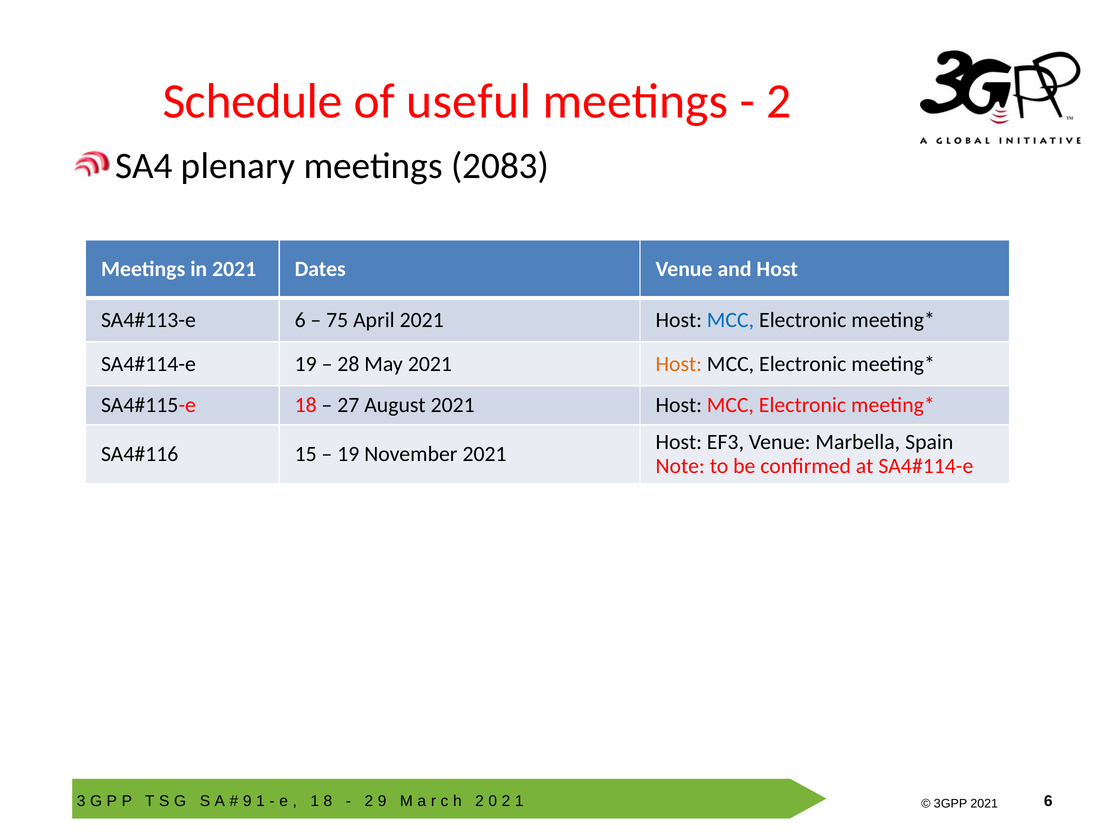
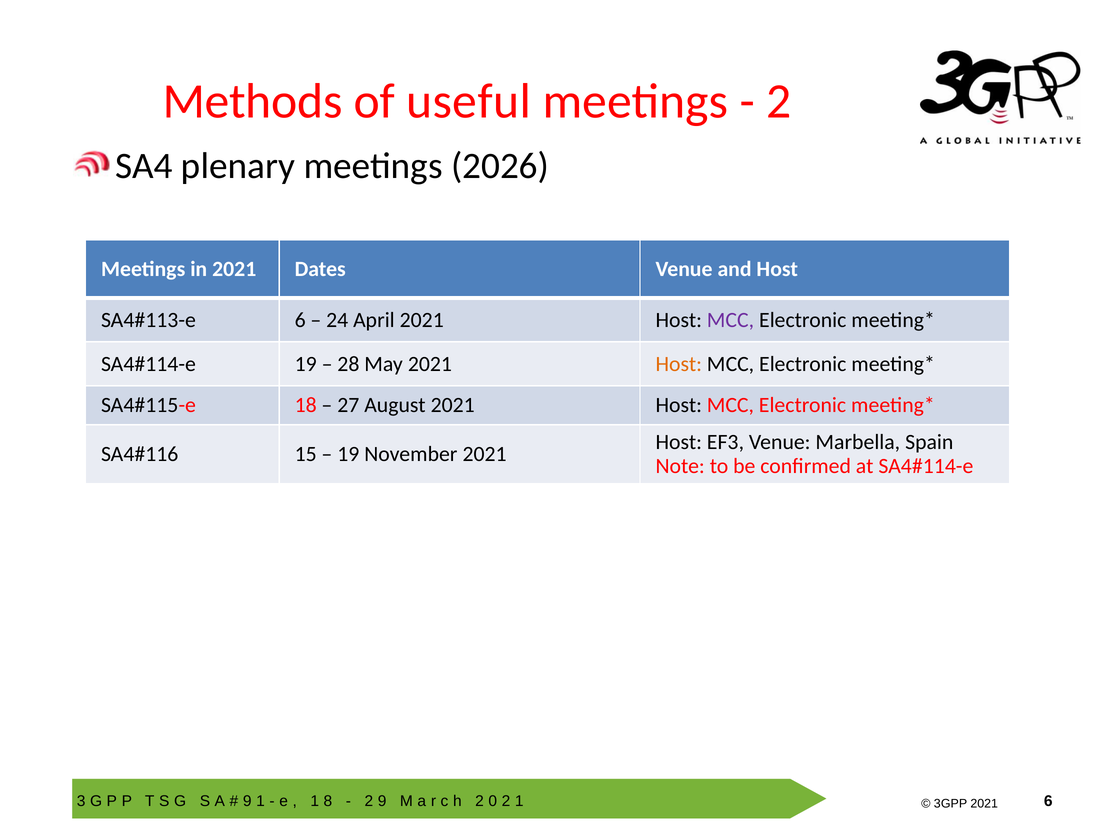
Schedule: Schedule -> Methods
2083: 2083 -> 2026
75: 75 -> 24
MCC at (730, 320) colour: blue -> purple
